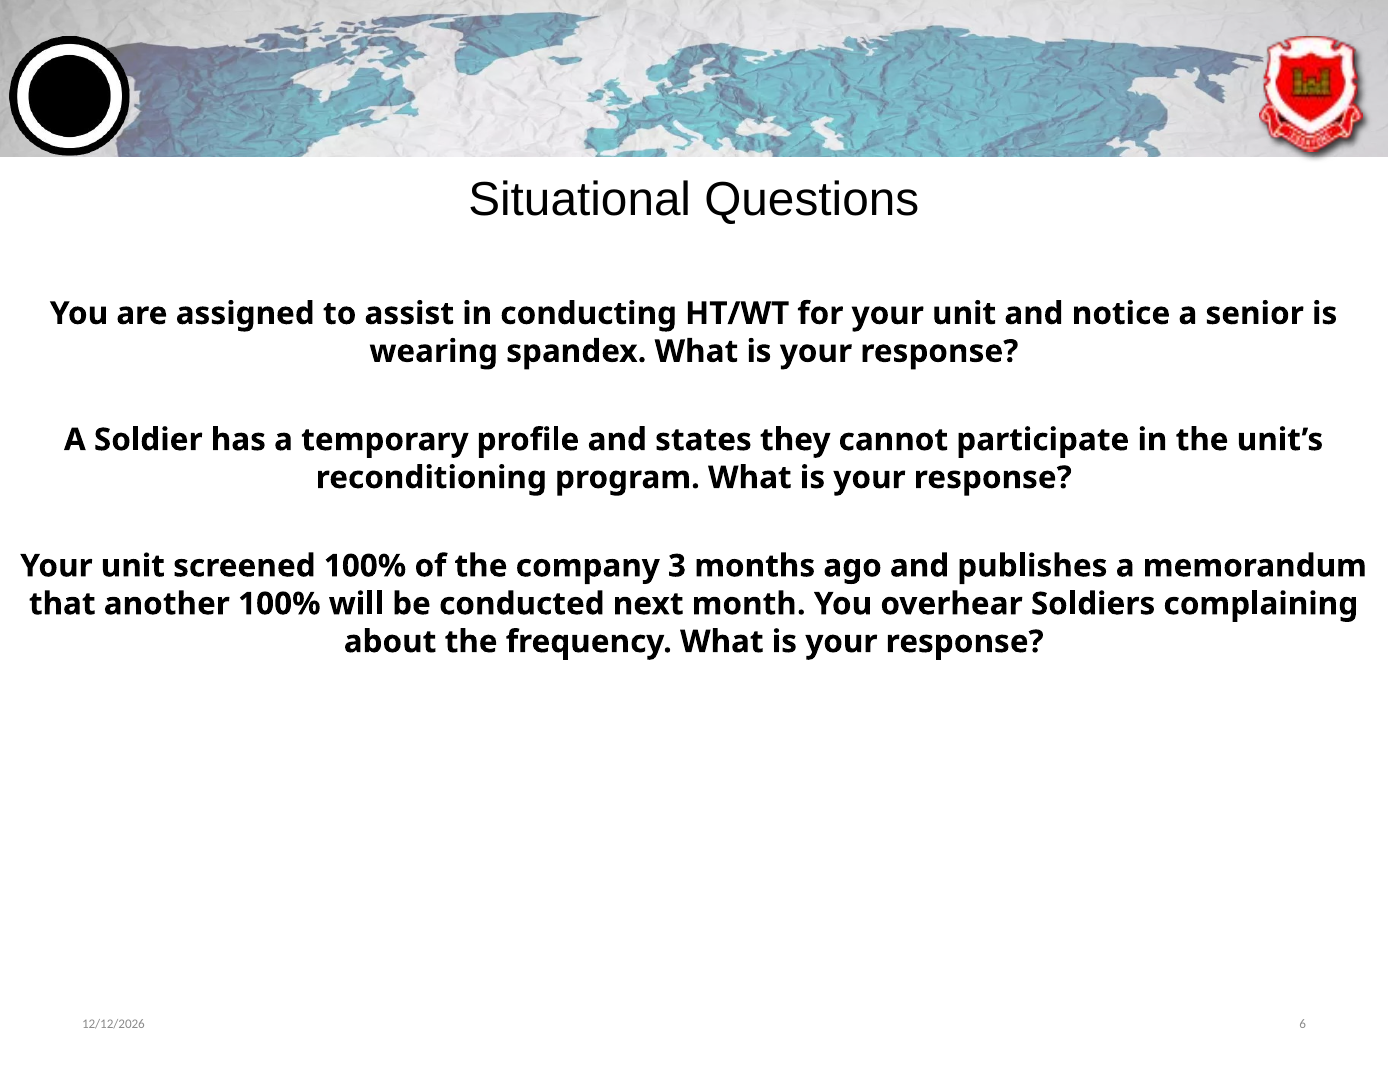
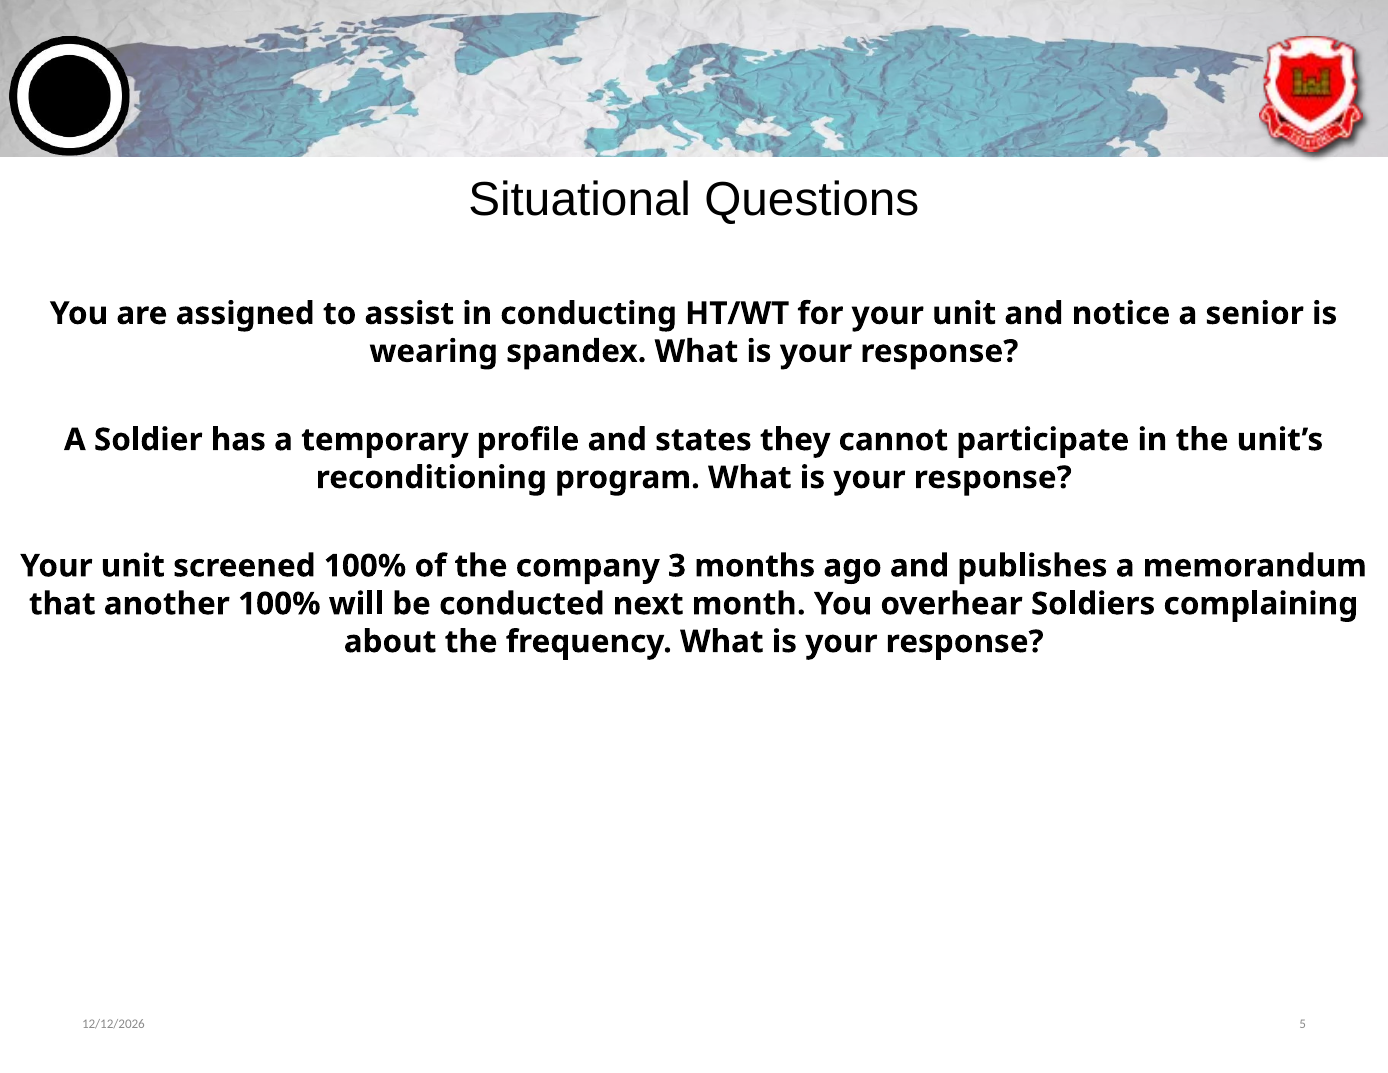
6: 6 -> 5
